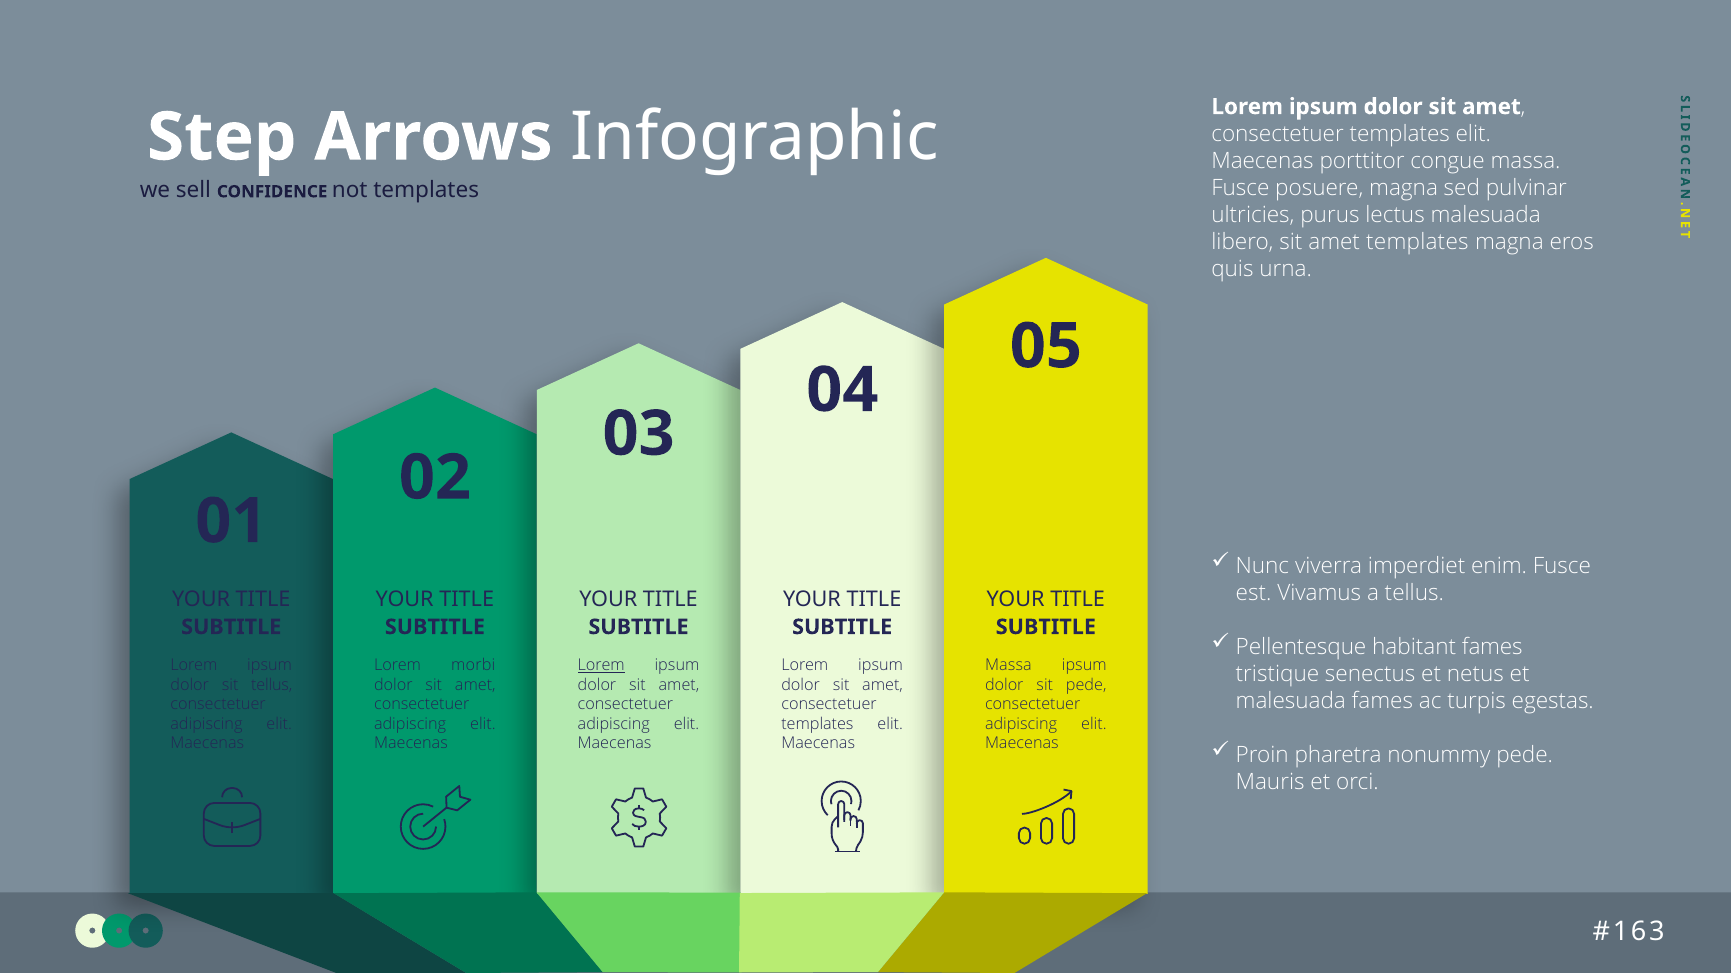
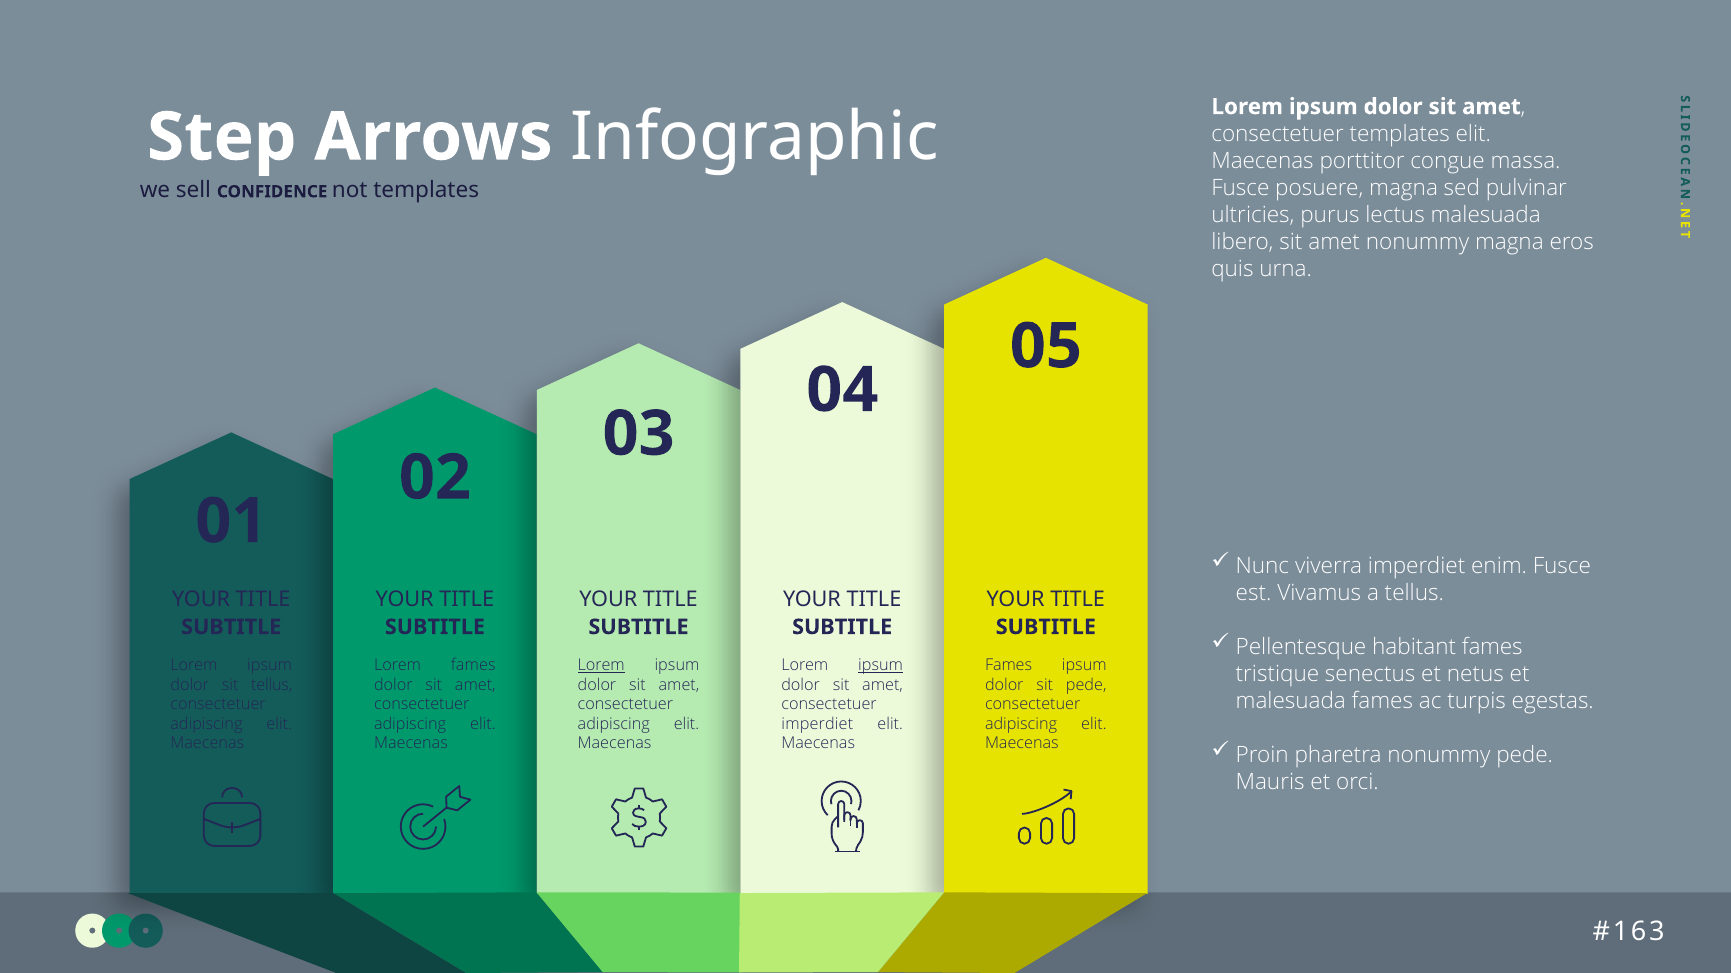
amet templates: templates -> nonummy
Lorem morbi: morbi -> fames
ipsum at (881, 666) underline: none -> present
Massa at (1008, 666): Massa -> Fames
templates at (817, 724): templates -> imperdiet
